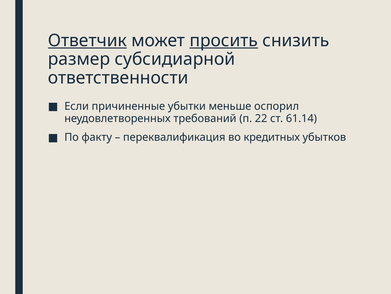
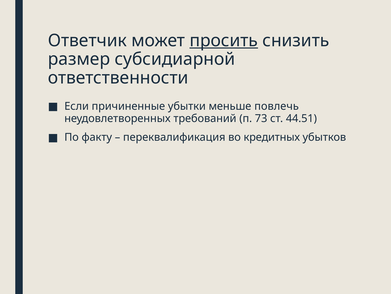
Ответчик underline: present -> none
оспорил: оспорил -> повлечь
22: 22 -> 73
61.14: 61.14 -> 44.51
